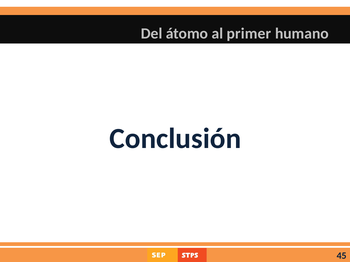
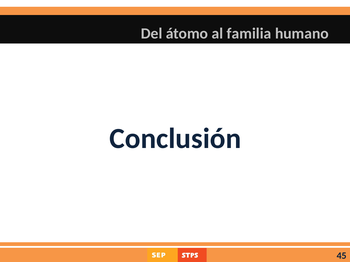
primer: primer -> familia
